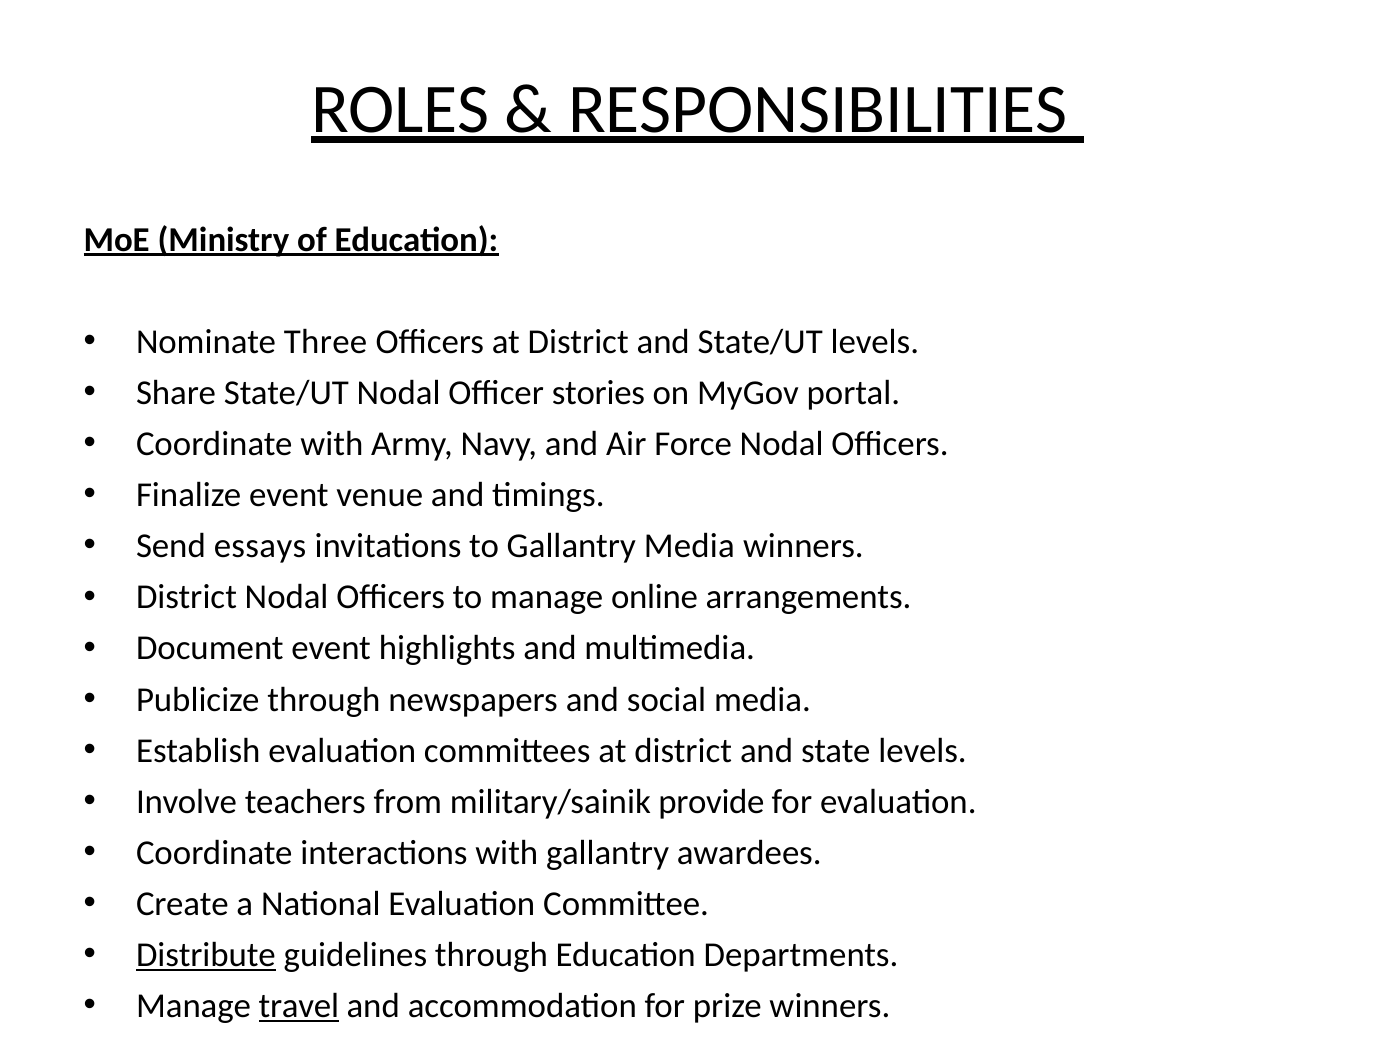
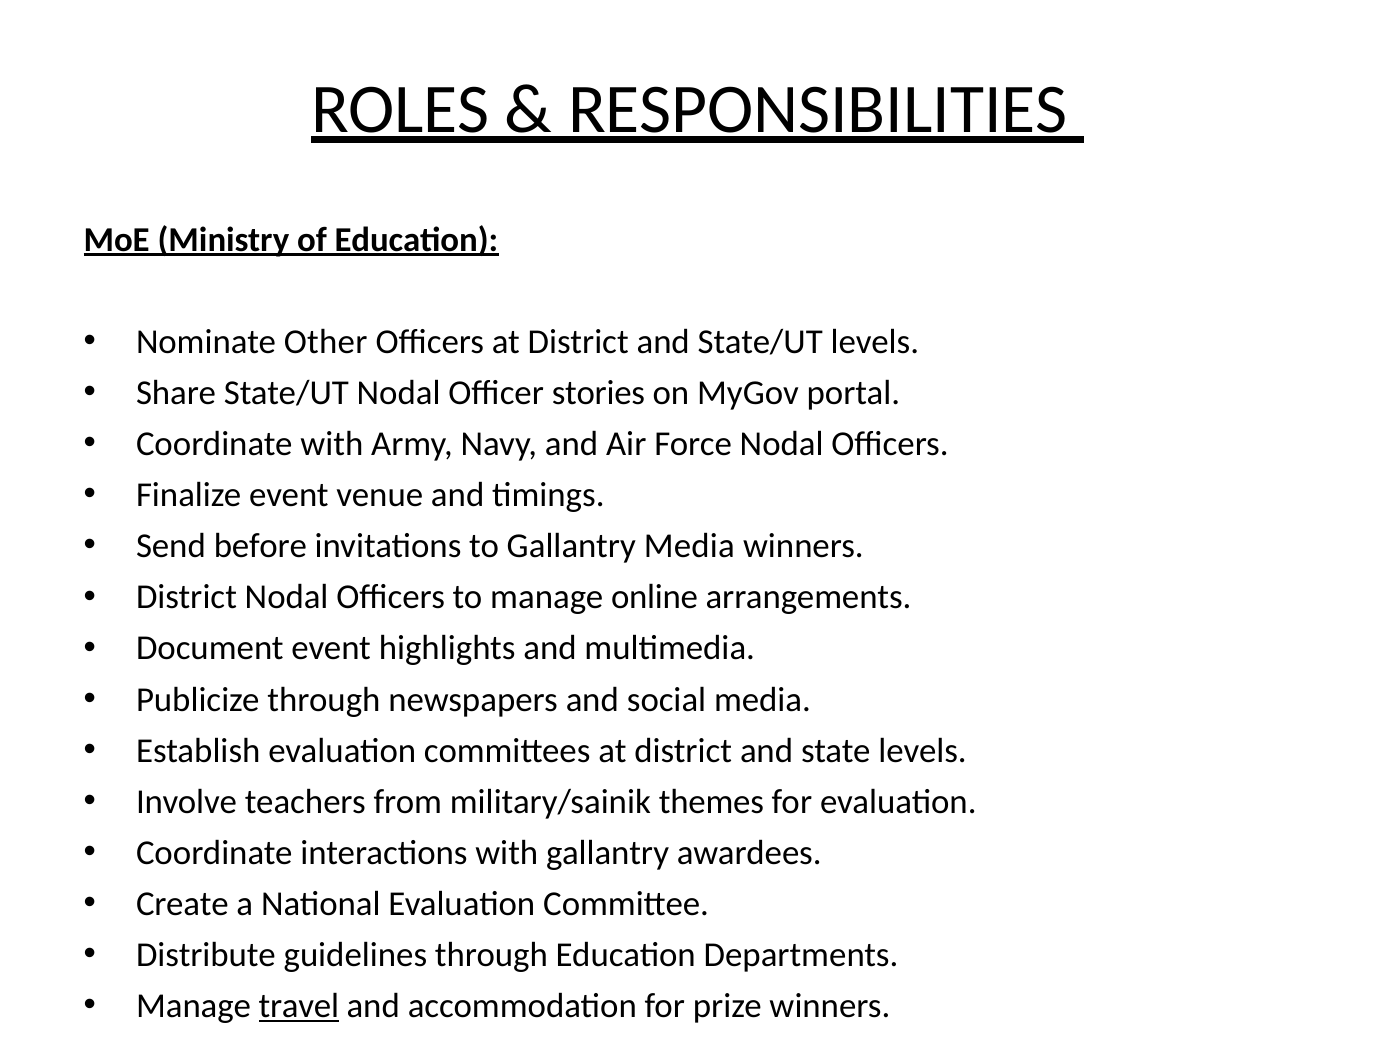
Three: Three -> Other
essays: essays -> before
provide: provide -> themes
Distribute underline: present -> none
